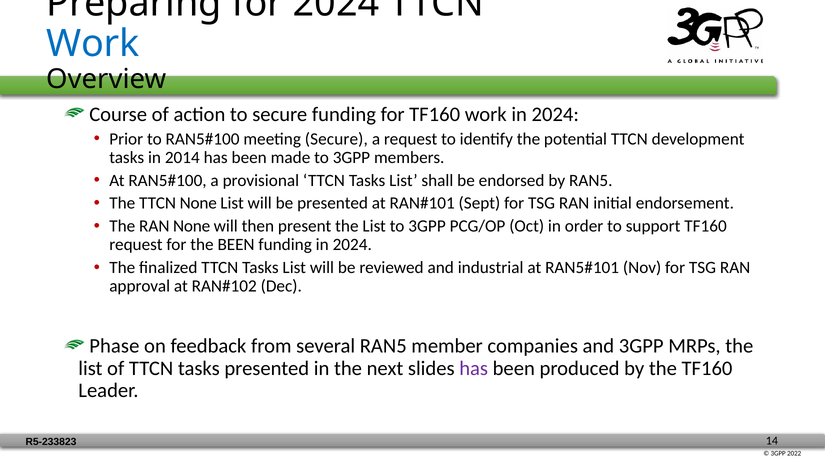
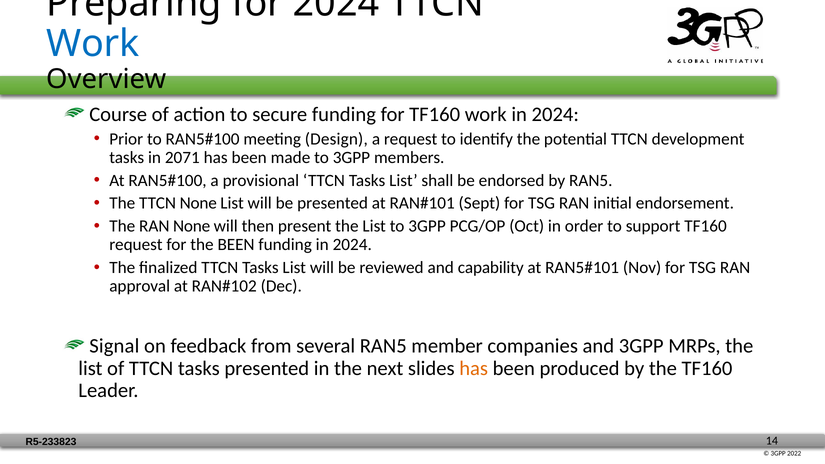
meeting Secure: Secure -> Design
2014: 2014 -> 2071
industrial: industrial -> capability
Phase: Phase -> Signal
has at (474, 368) colour: purple -> orange
